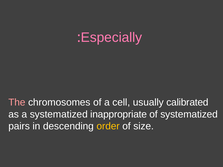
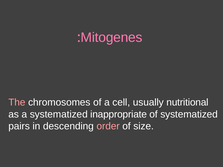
Especially: Especially -> Mitogenes
calibrated: calibrated -> nutritional
order colour: yellow -> pink
